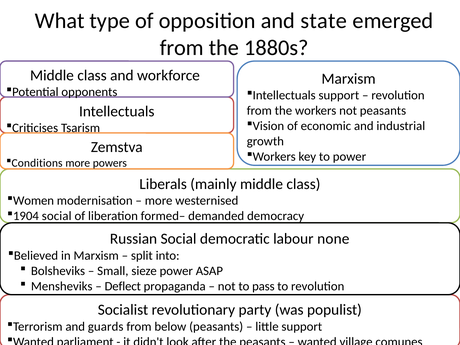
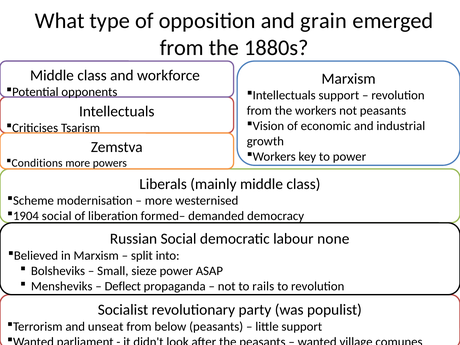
state: state -> grain
Women: Women -> Scheme
pass: pass -> rails
guards: guards -> unseat
